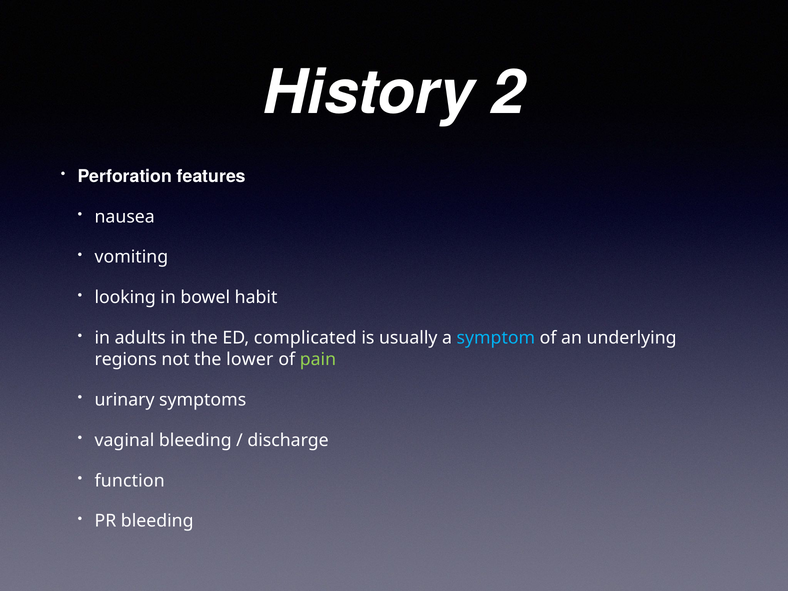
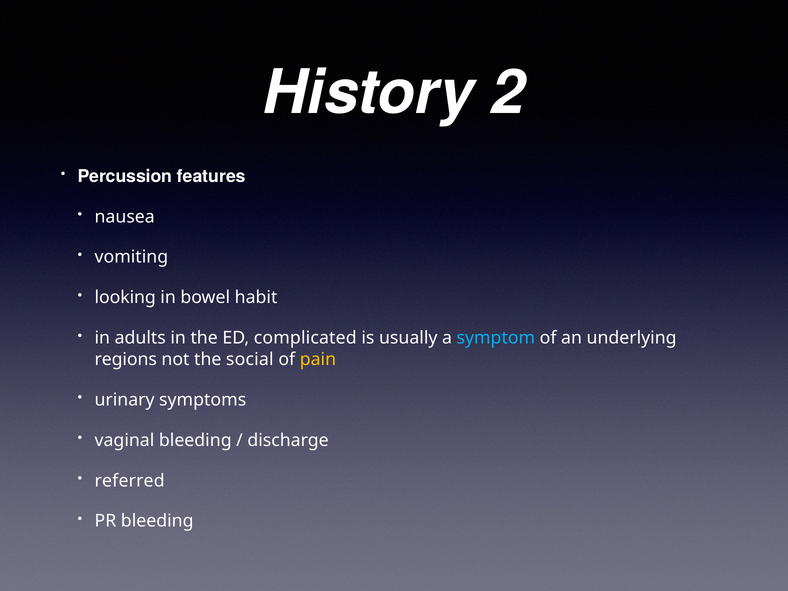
Perforation: Perforation -> Percussion
lower: lower -> social
pain colour: light green -> yellow
function: function -> referred
